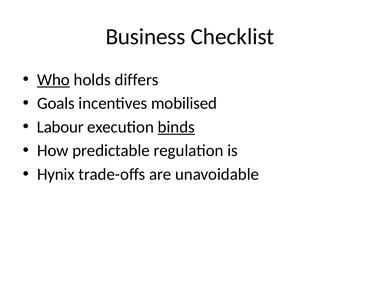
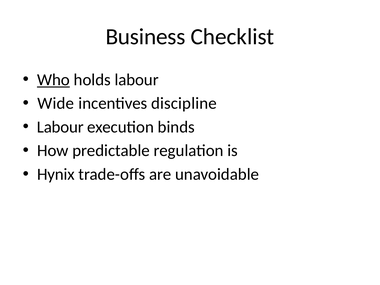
holds differs: differs -> labour
Goals: Goals -> Wide
mobilised: mobilised -> discipline
binds underline: present -> none
